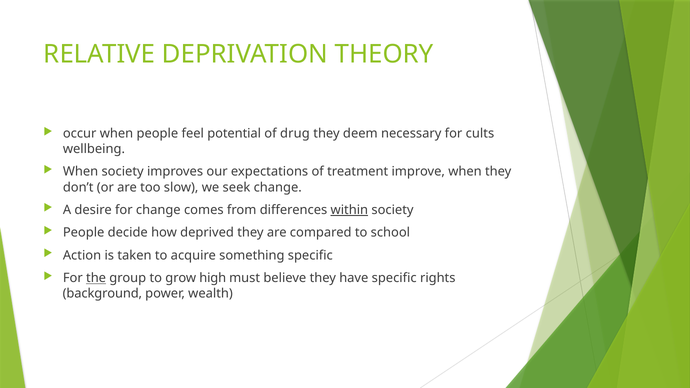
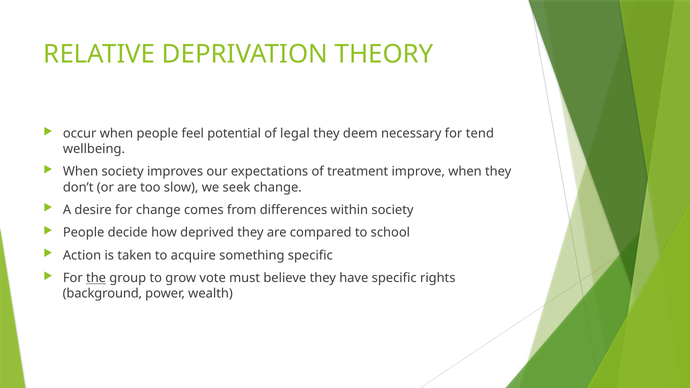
drug: drug -> legal
cults: cults -> tend
within underline: present -> none
high: high -> vote
